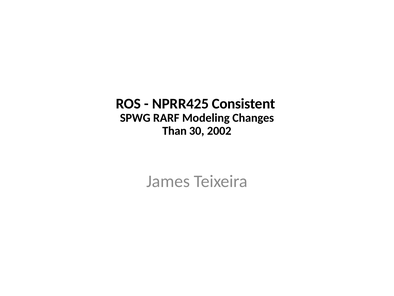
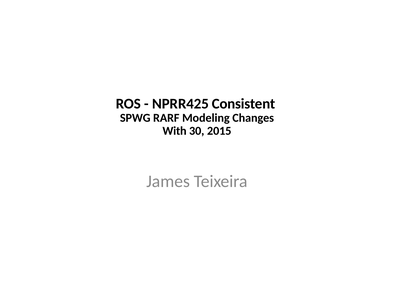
Than: Than -> With
2002: 2002 -> 2015
